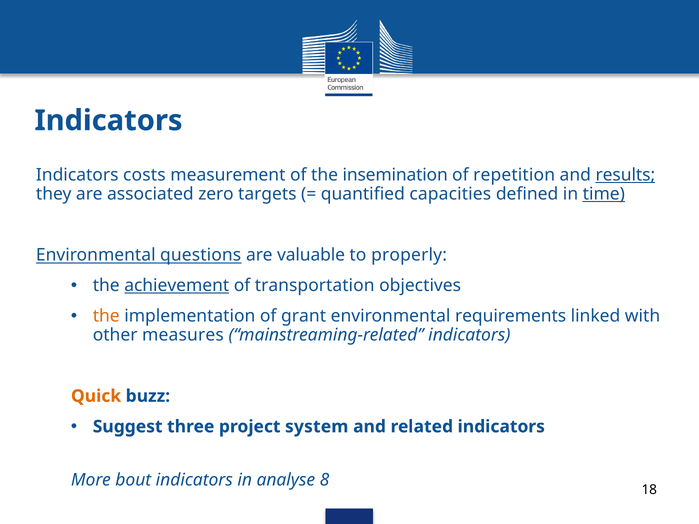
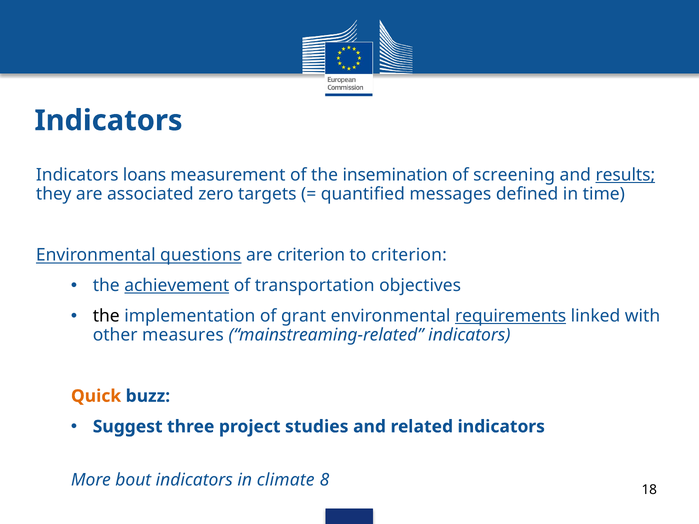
costs: costs -> loans
repetition: repetition -> screening
capacities: capacities -> messages
time underline: present -> none
are valuable: valuable -> criterion
to properly: properly -> criterion
the at (106, 316) colour: orange -> black
requirements underline: none -> present
system: system -> studies
analyse: analyse -> climate
